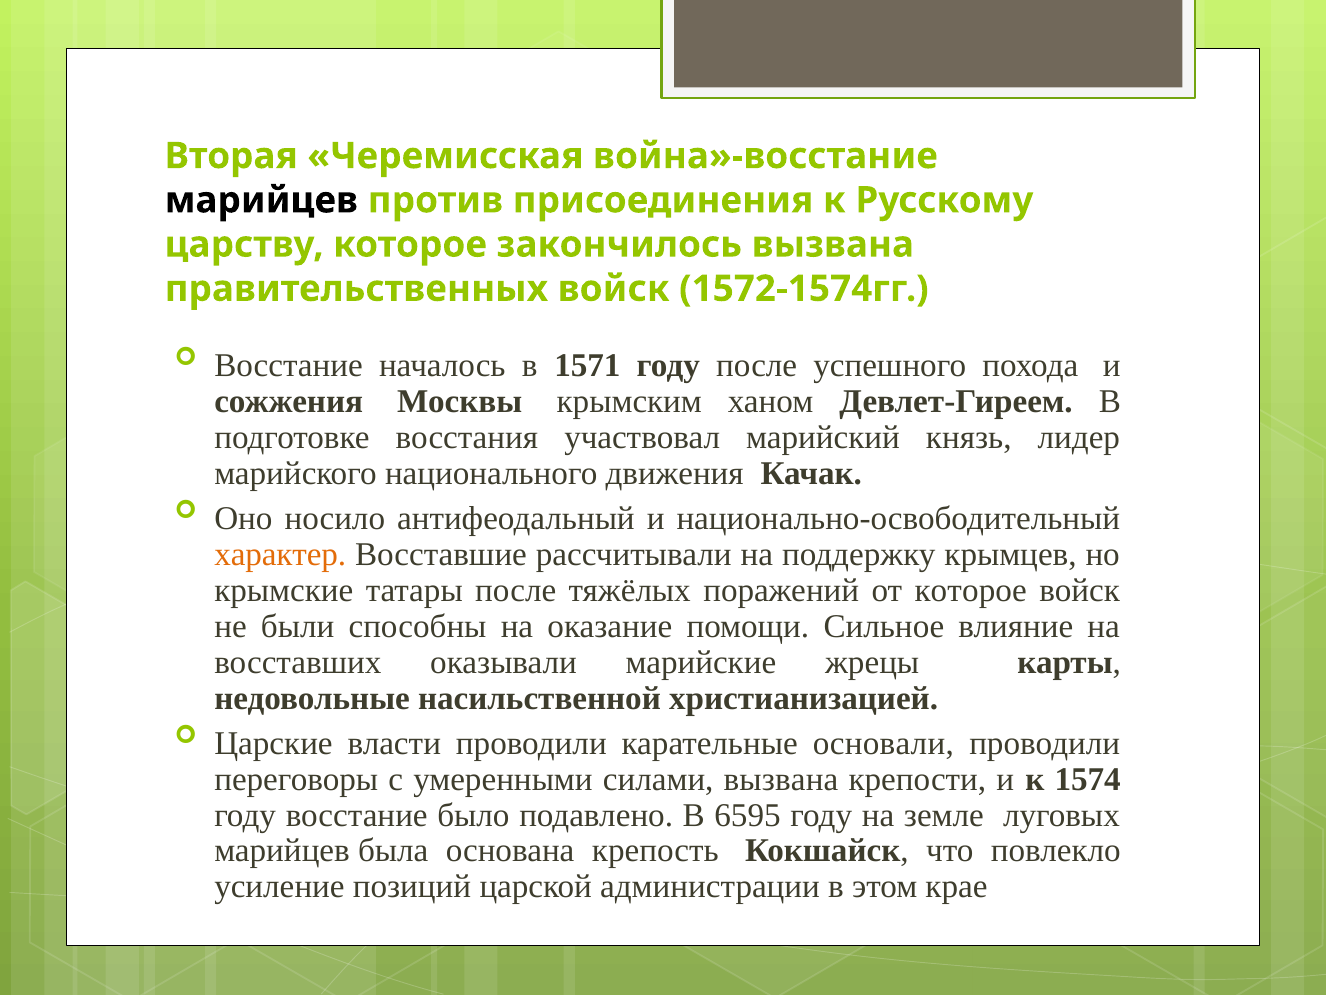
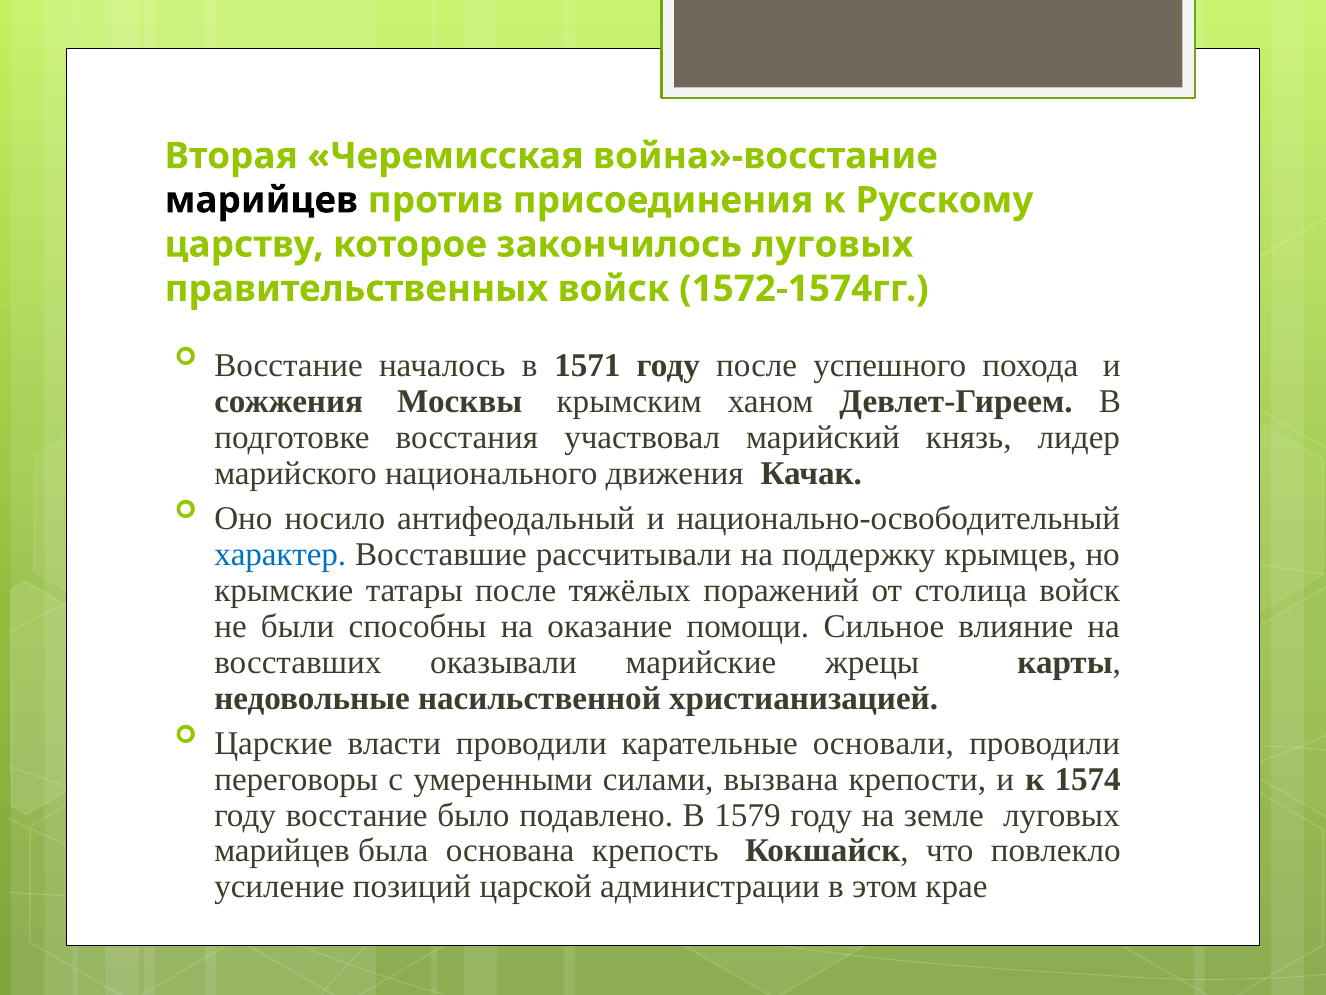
закончилось вызвана: вызвана -> луговых
характер colour: orange -> blue
от которое: которое -> столица
6595: 6595 -> 1579
